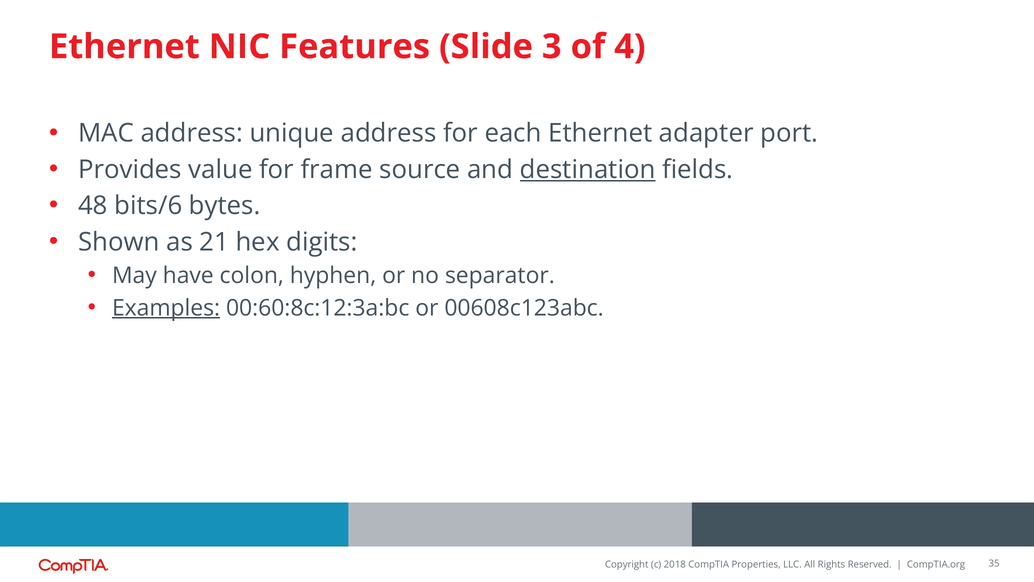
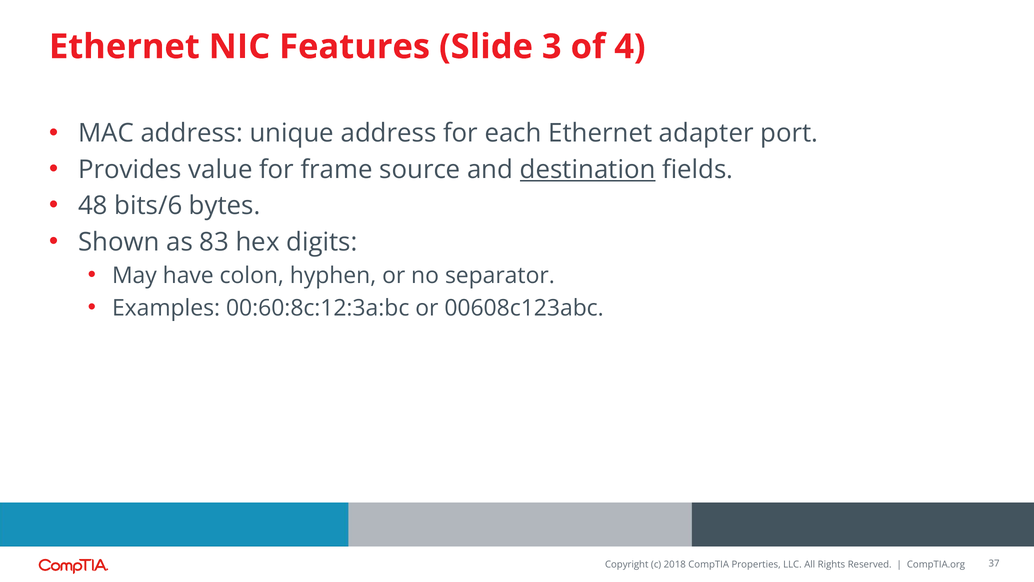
21: 21 -> 83
Examples underline: present -> none
35: 35 -> 37
